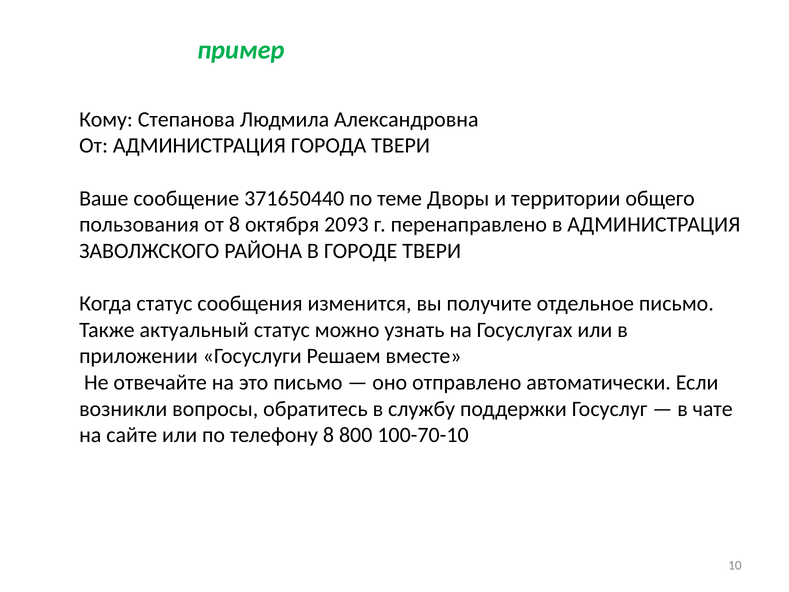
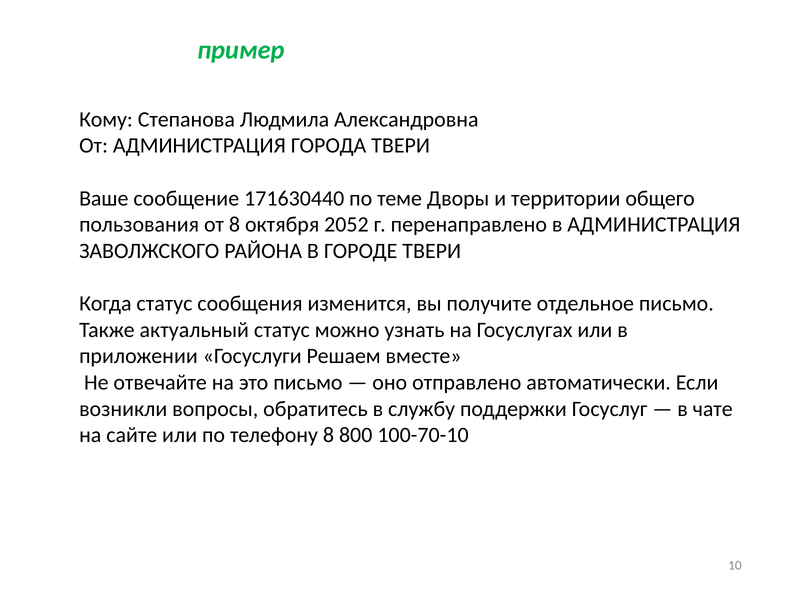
371650440: 371650440 -> 171630440
2093: 2093 -> 2052
